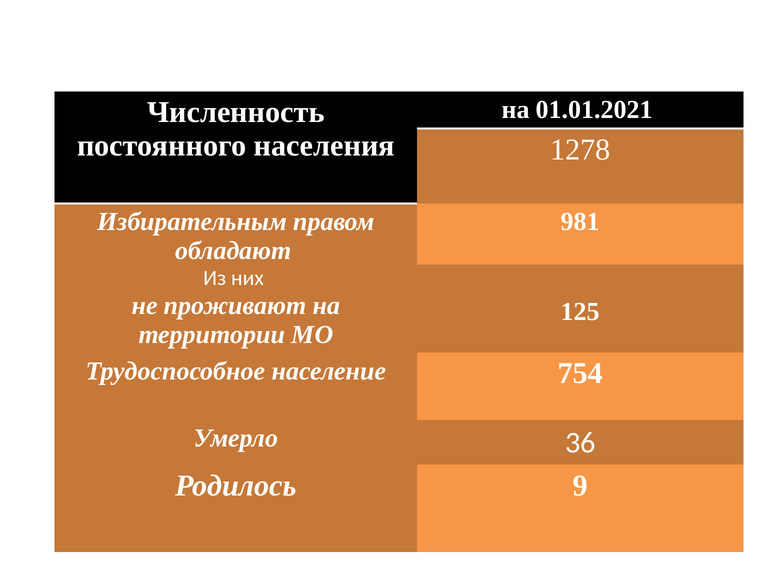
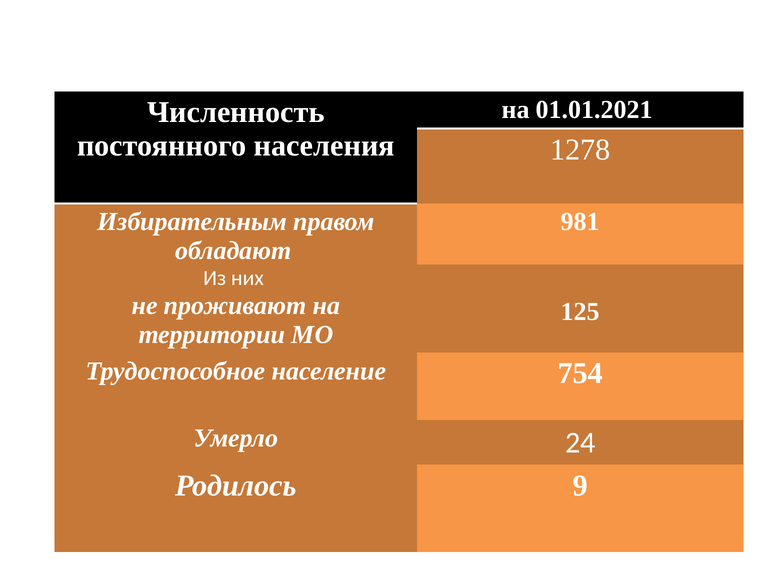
36: 36 -> 24
